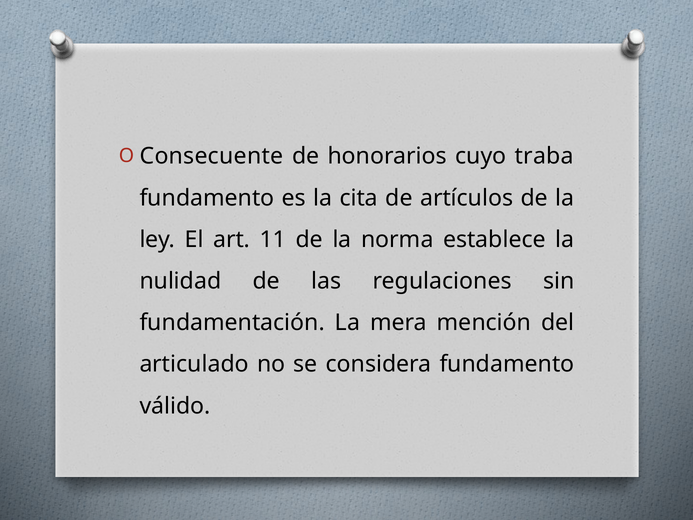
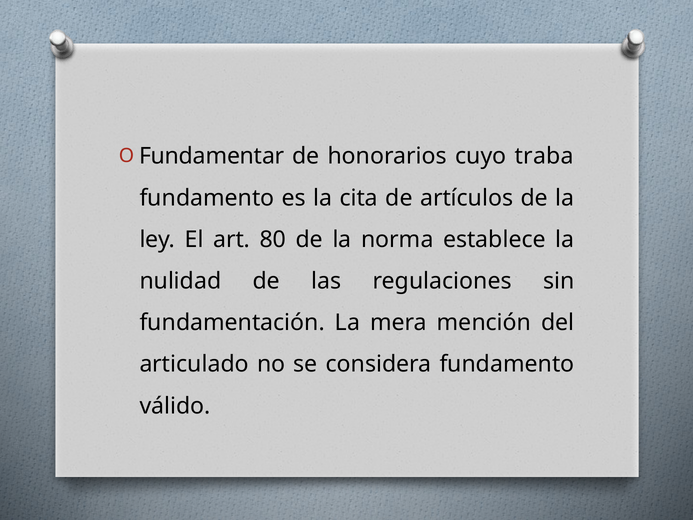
Consecuente: Consecuente -> Fundamentar
11: 11 -> 80
